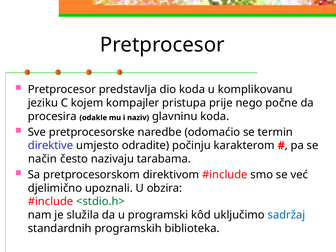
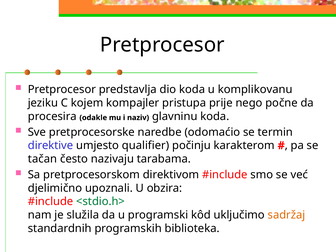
odradite: odradite -> qualifier
način: način -> tačan
sadržaj colour: blue -> orange
